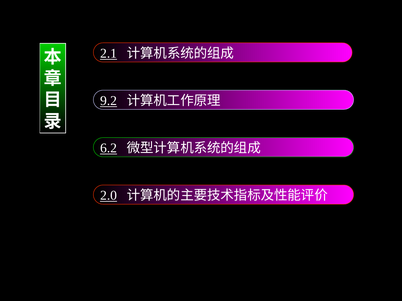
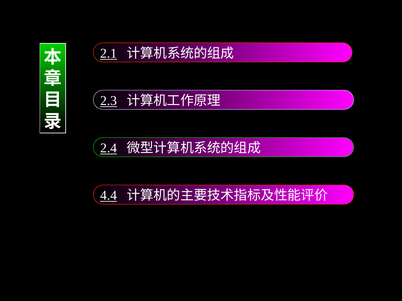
9.2: 9.2 -> 2.3
6.2: 6.2 -> 2.4
2.0: 2.0 -> 4.4
